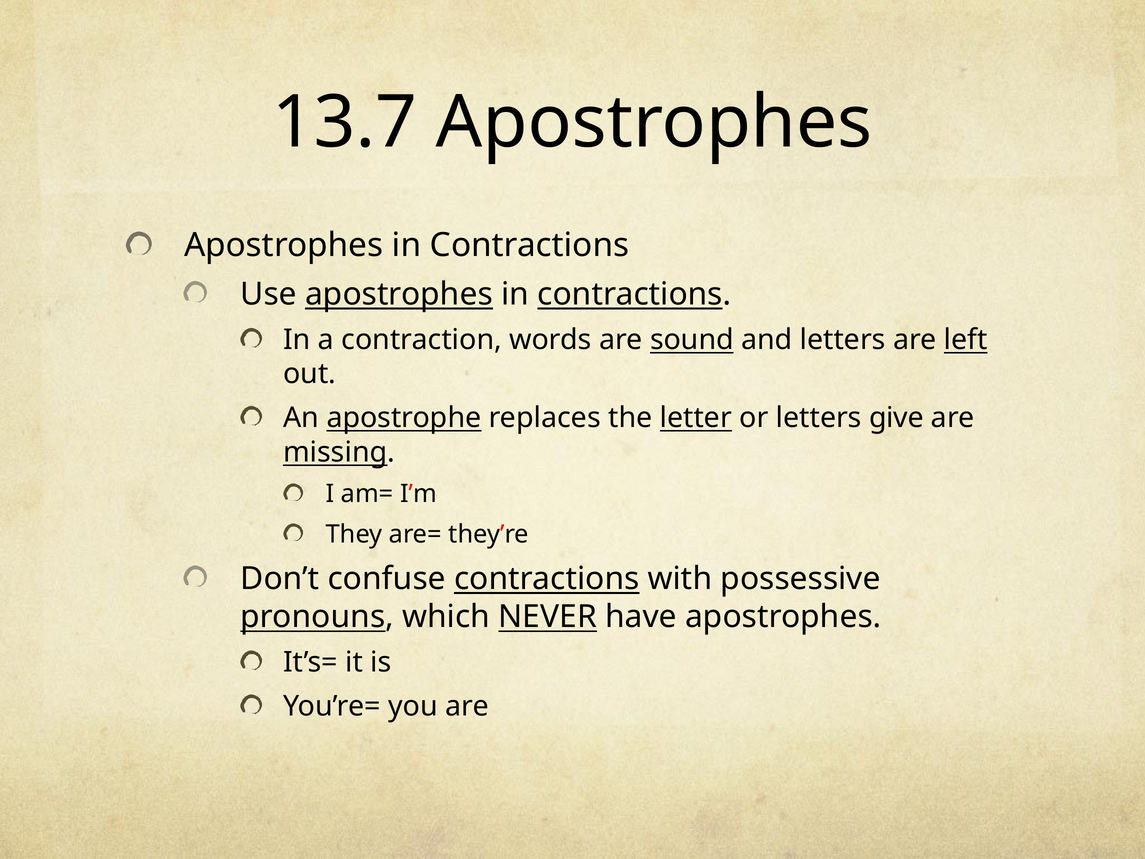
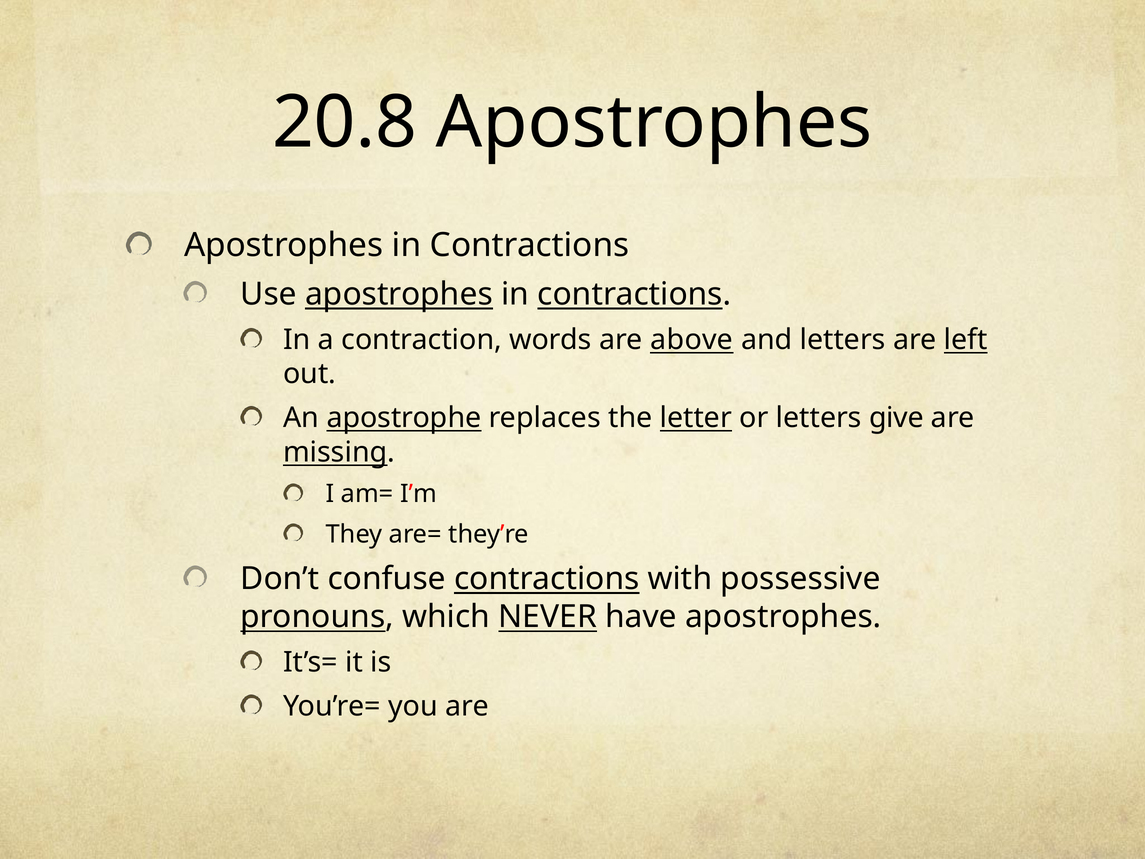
13.7: 13.7 -> 20.8
sound: sound -> above
